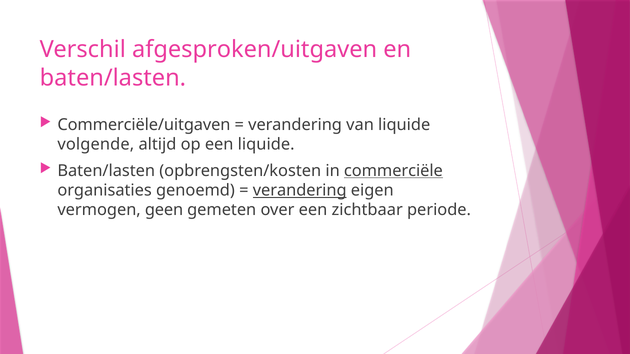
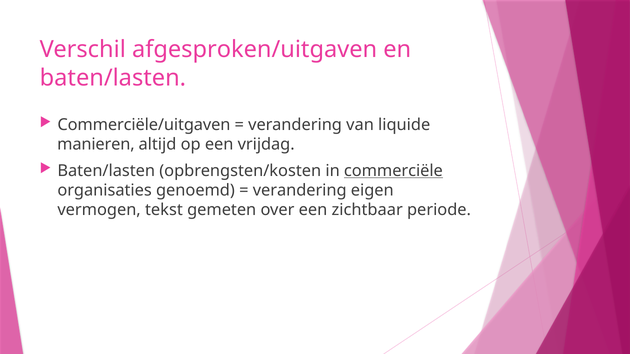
volgende: volgende -> manieren
een liquide: liquide -> vrijdag
verandering at (300, 191) underline: present -> none
geen: geen -> tekst
